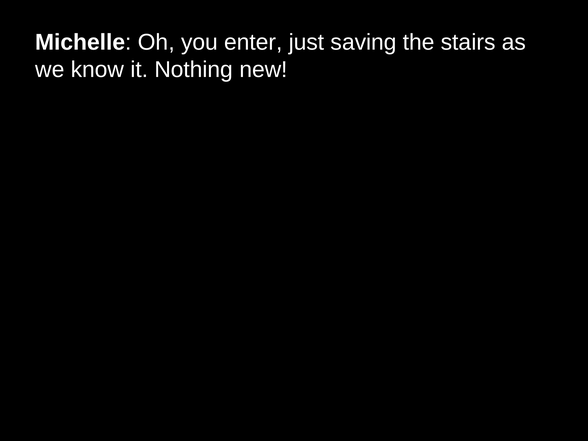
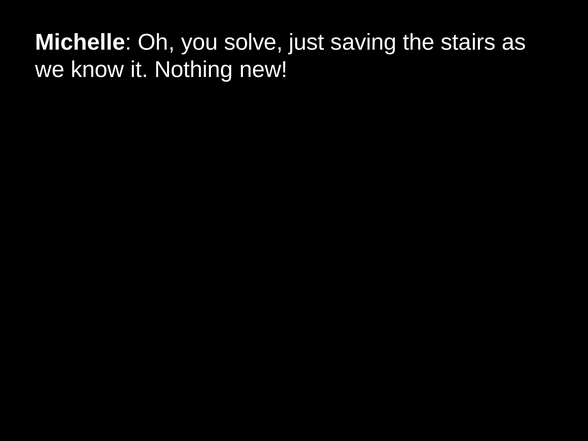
enter: enter -> solve
